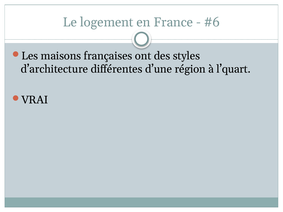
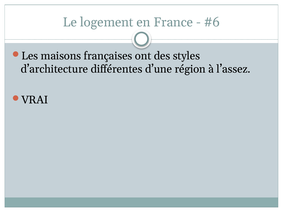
l’quart: l’quart -> l’assez
